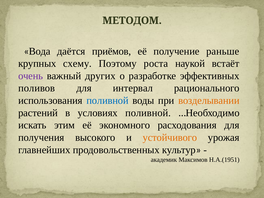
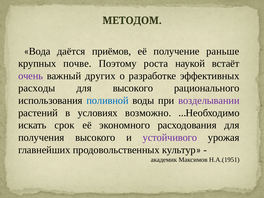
схему: схему -> почве
поливов: поливов -> расходы
для интервал: интервал -> высокого
возделывании colour: orange -> purple
условиях поливной: поливной -> возможно
этим: этим -> срок
устойчивого colour: orange -> purple
